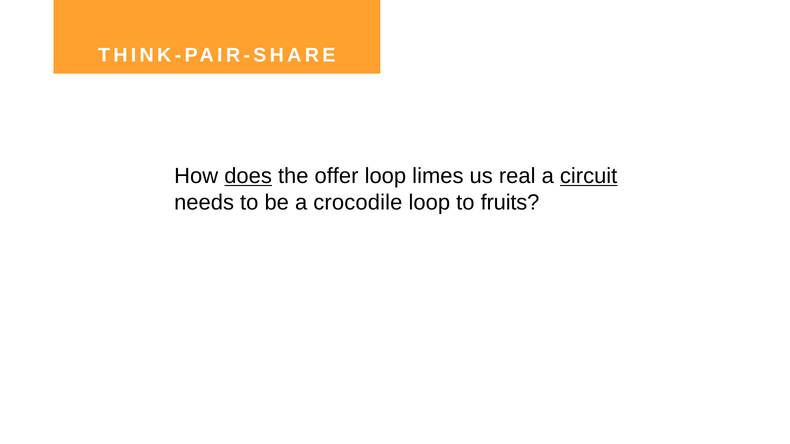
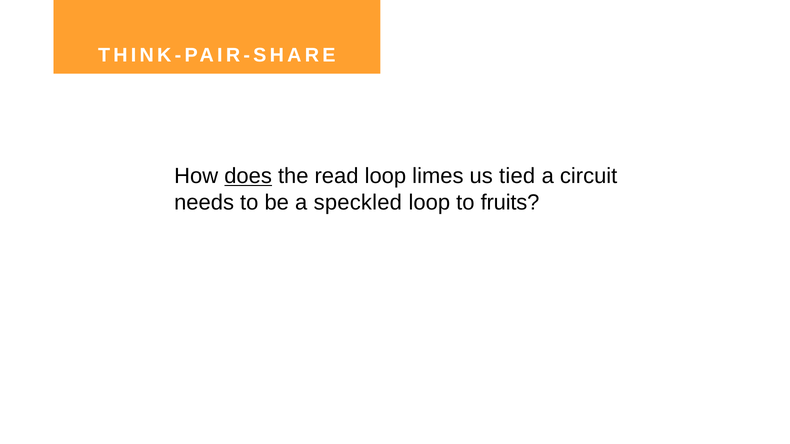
offer: offer -> read
real: real -> tied
circuit underline: present -> none
crocodile: crocodile -> speckled
